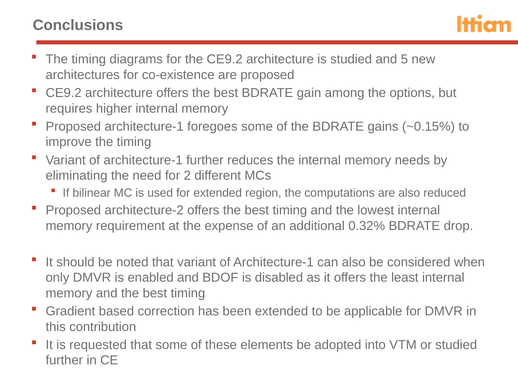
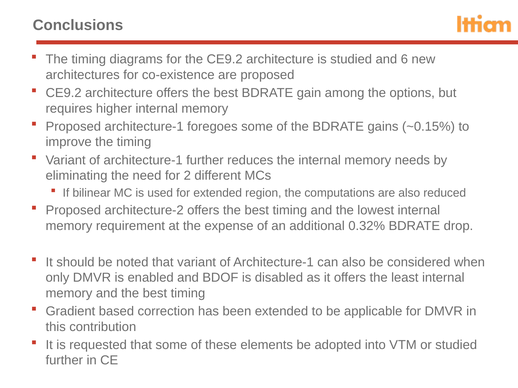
5: 5 -> 6
